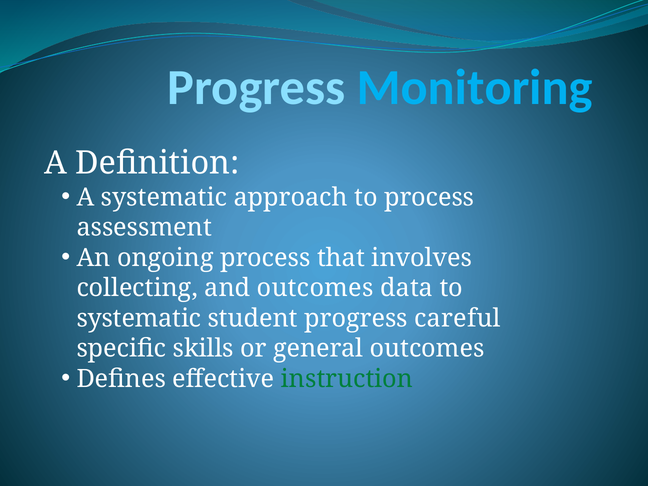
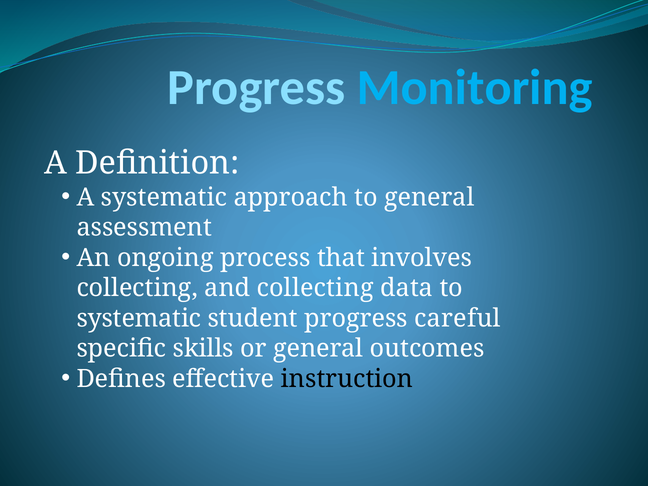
to process: process -> general
and outcomes: outcomes -> collecting
instruction colour: green -> black
